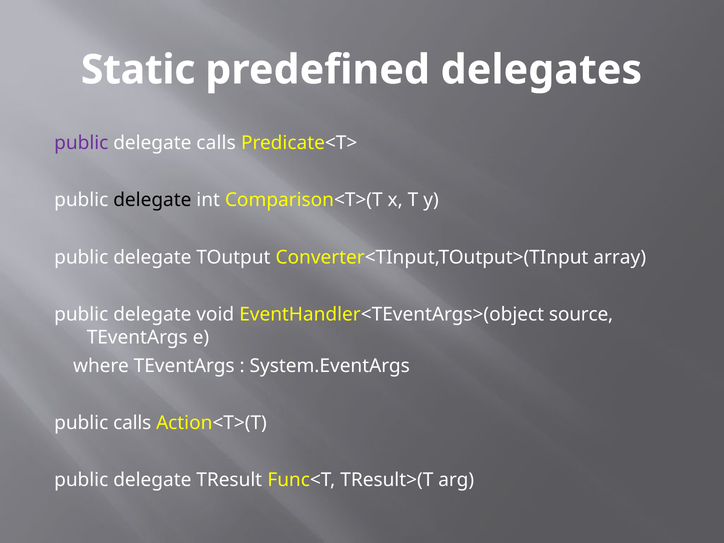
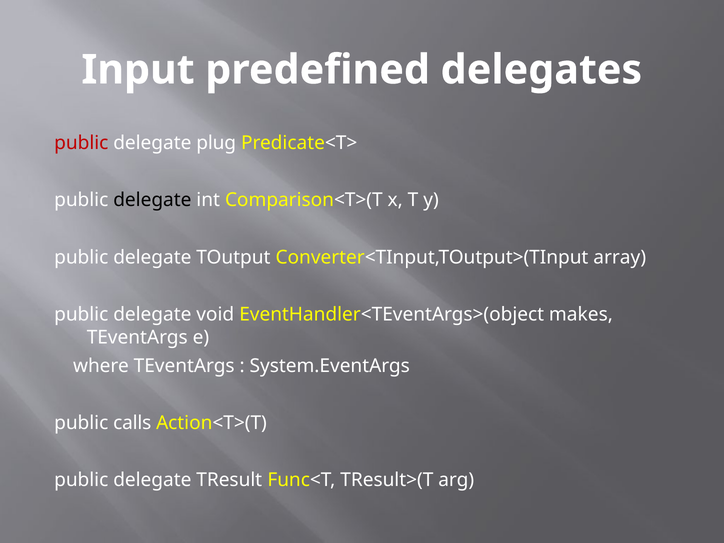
Static: Static -> Input
public at (81, 143) colour: purple -> red
delegate calls: calls -> plug
source: source -> makes
